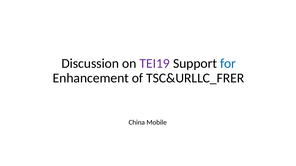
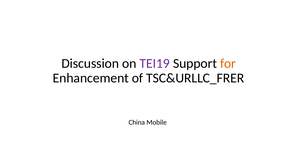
for colour: blue -> orange
